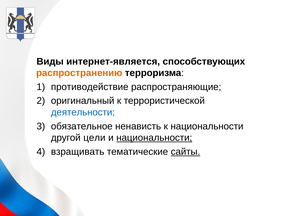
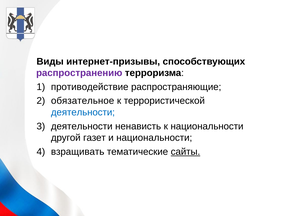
интернет-является: интернет-является -> интернет-призывы
распространению colour: orange -> purple
оригинальный: оригинальный -> обязательное
обязательное at (82, 126): обязательное -> деятельности
цели: цели -> газет
национальности at (154, 138) underline: present -> none
